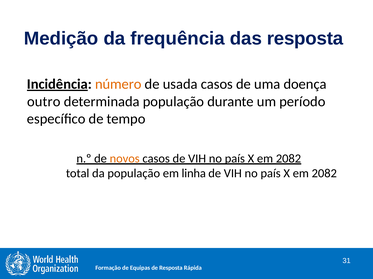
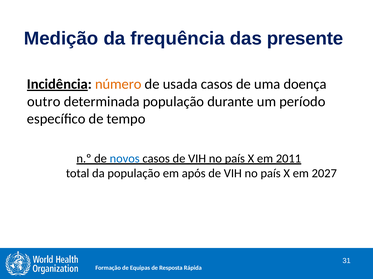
das resposta: resposta -> presente
novos colour: orange -> blue
2082 at (288, 159): 2082 -> 2011
linha: linha -> após
2082 at (324, 174): 2082 -> 2027
